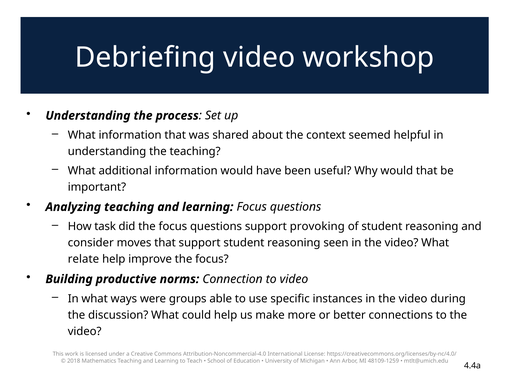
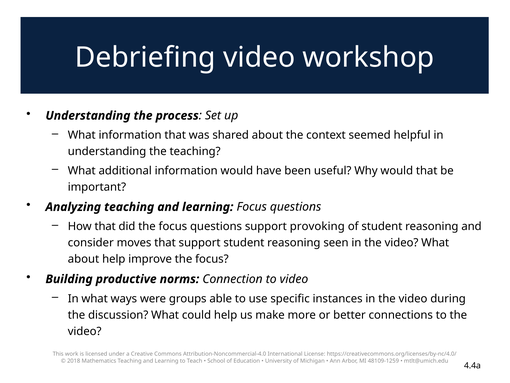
How task: task -> that
relate at (83, 259): relate -> about
